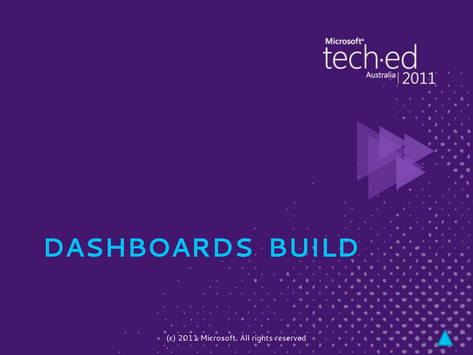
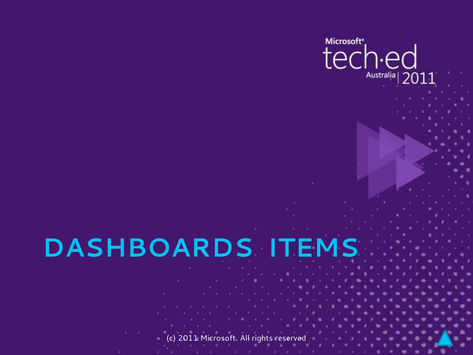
BUILD: BUILD -> ITEMS
